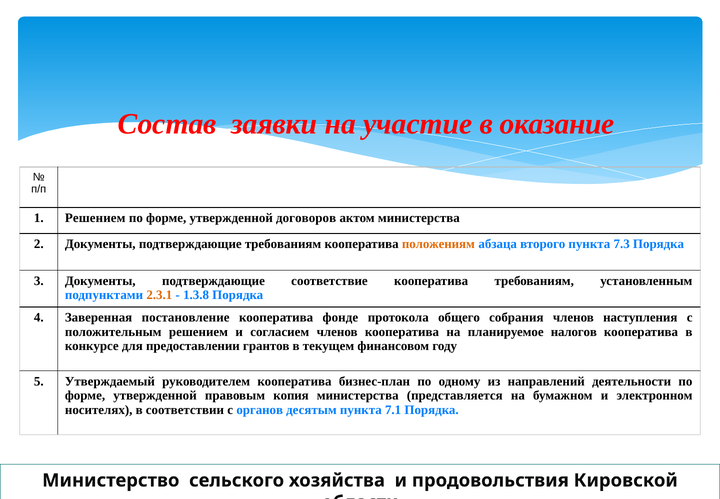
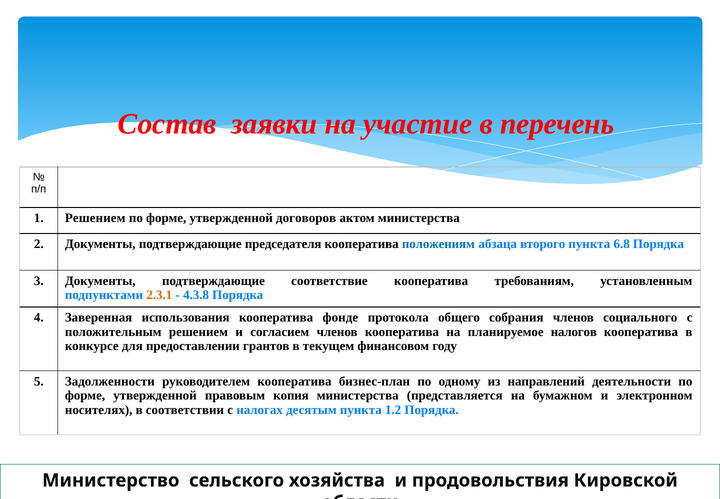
оказание: оказание -> перечень
подтверждающие требованиям: требованиям -> председателя
положениям colour: orange -> blue
7.3: 7.3 -> 6.8
1.3.8: 1.3.8 -> 4.3.8
постановление: постановление -> использования
наступления: наступления -> социального
Утверждаемый: Утверждаемый -> Задолженности
органов: органов -> налогах
7.1: 7.1 -> 1.2
